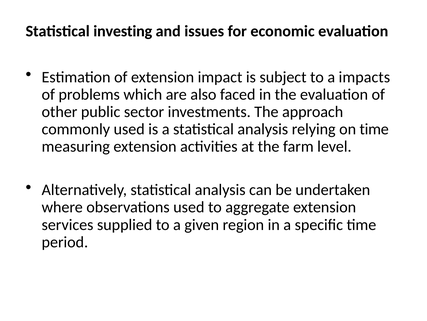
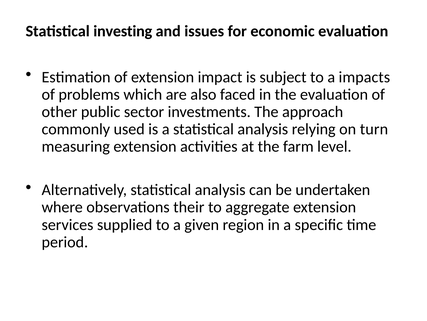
on time: time -> turn
observations used: used -> their
